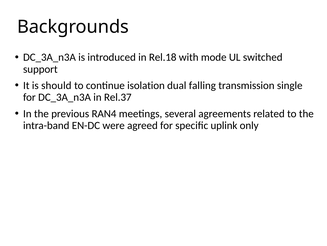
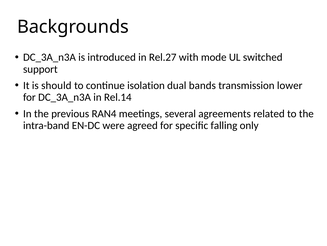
Rel.18: Rel.18 -> Rel.27
falling: falling -> bands
single: single -> lower
Rel.37: Rel.37 -> Rel.14
uplink: uplink -> falling
